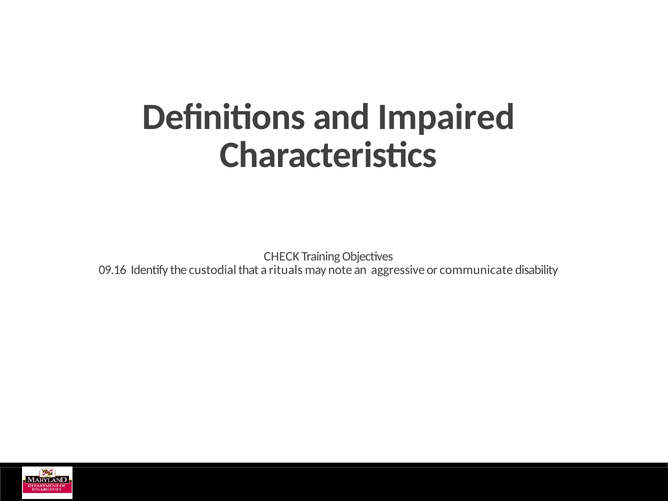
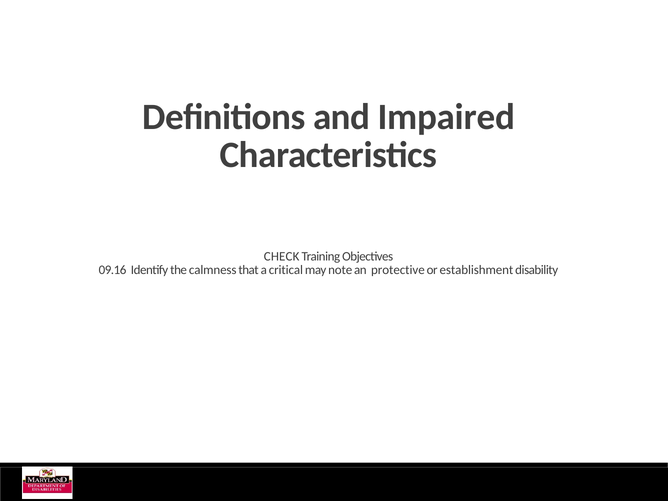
custodial: custodial -> calmness
rituals: rituals -> critical
aggressive: aggressive -> protective
communicate: communicate -> establishment
